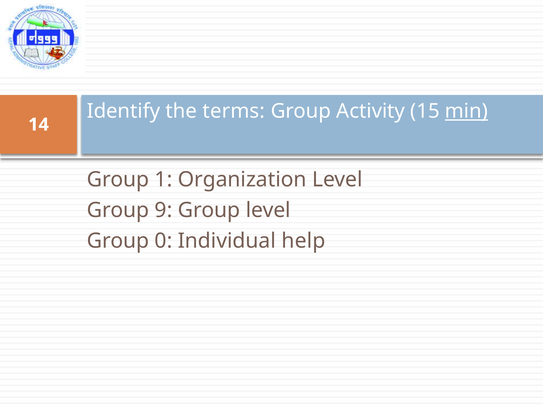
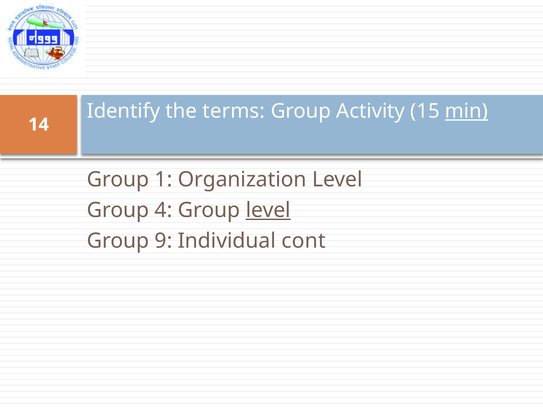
9: 9 -> 4
level at (268, 210) underline: none -> present
0: 0 -> 9
help: help -> cont
